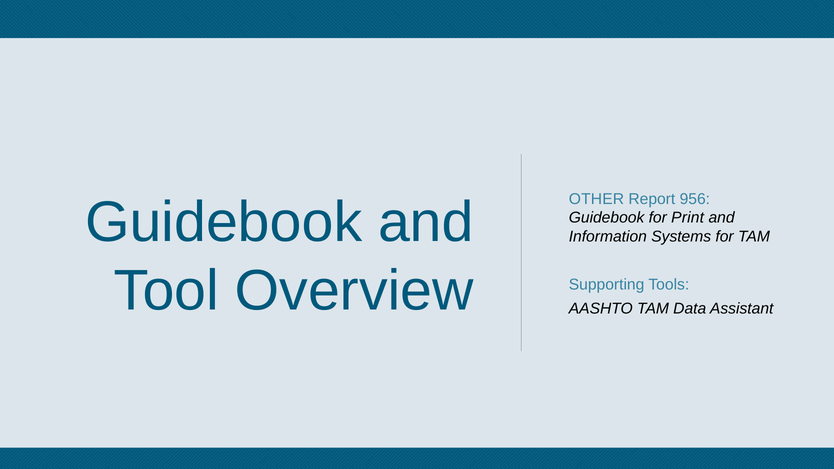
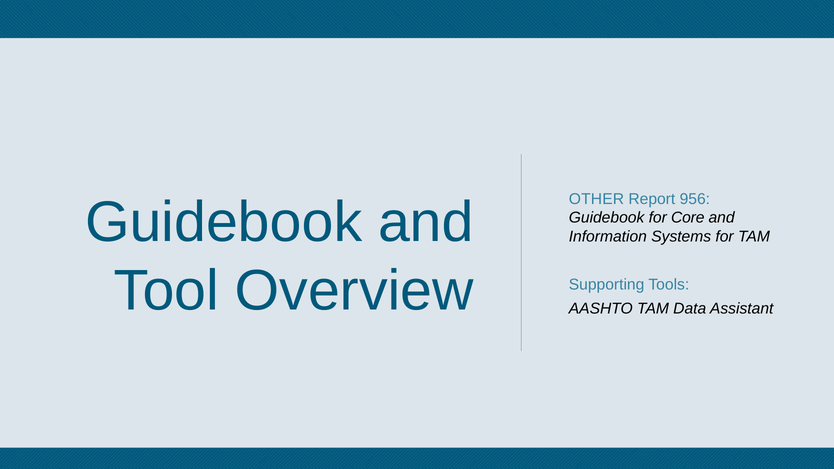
Print: Print -> Core
